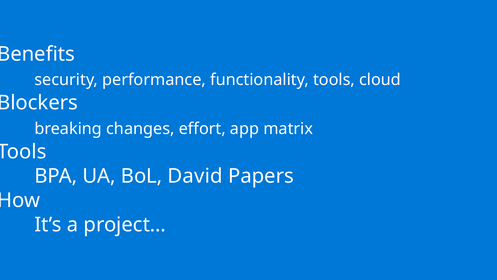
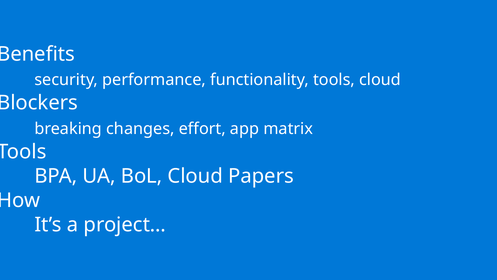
BoL David: David -> Cloud
